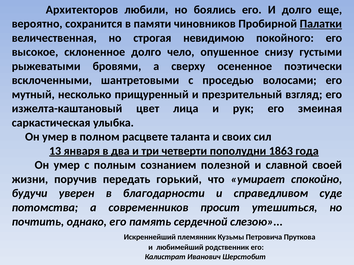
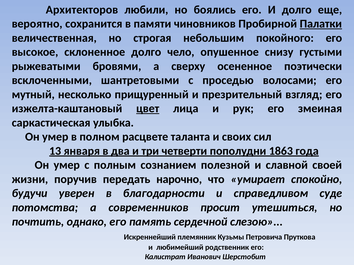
невидимою: невидимою -> небольшим
цвет underline: none -> present
горький: горький -> нарочно
